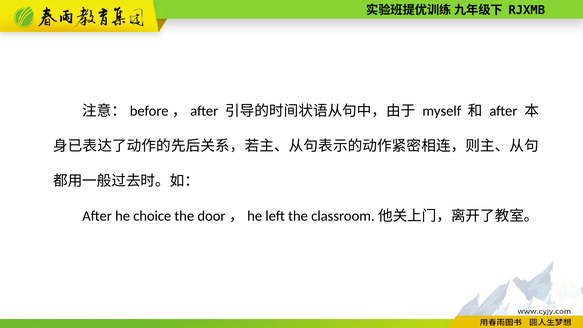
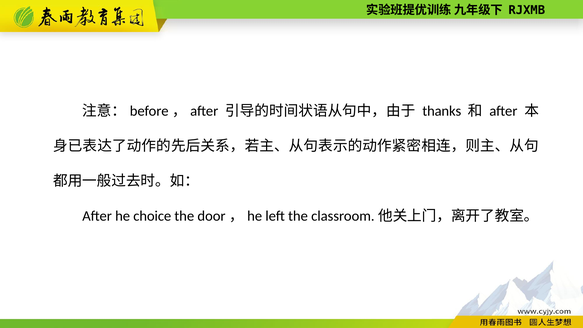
myself: myself -> thanks
